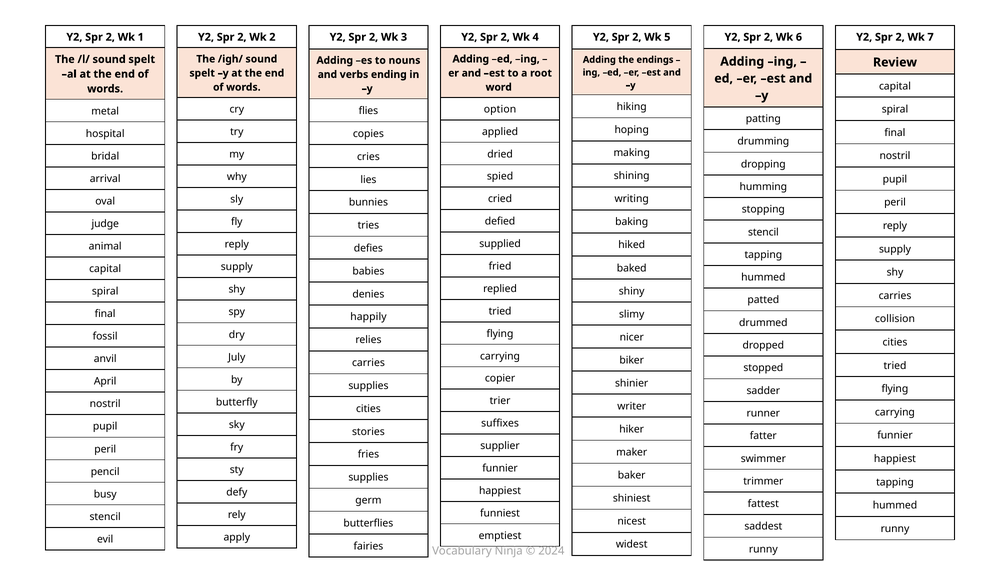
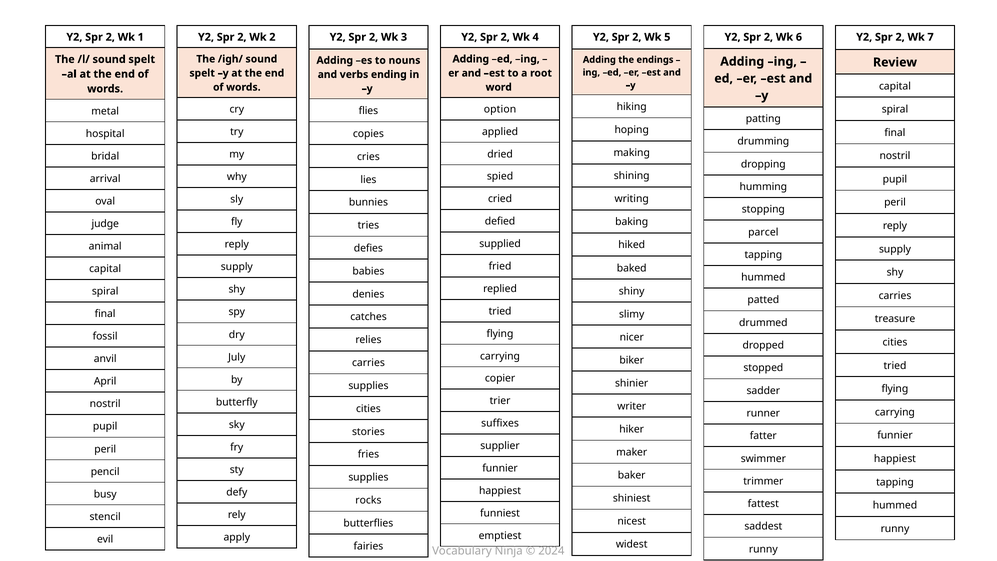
stencil at (763, 232): stencil -> parcel
happily: happily -> catches
collision: collision -> treasure
germ: germ -> rocks
